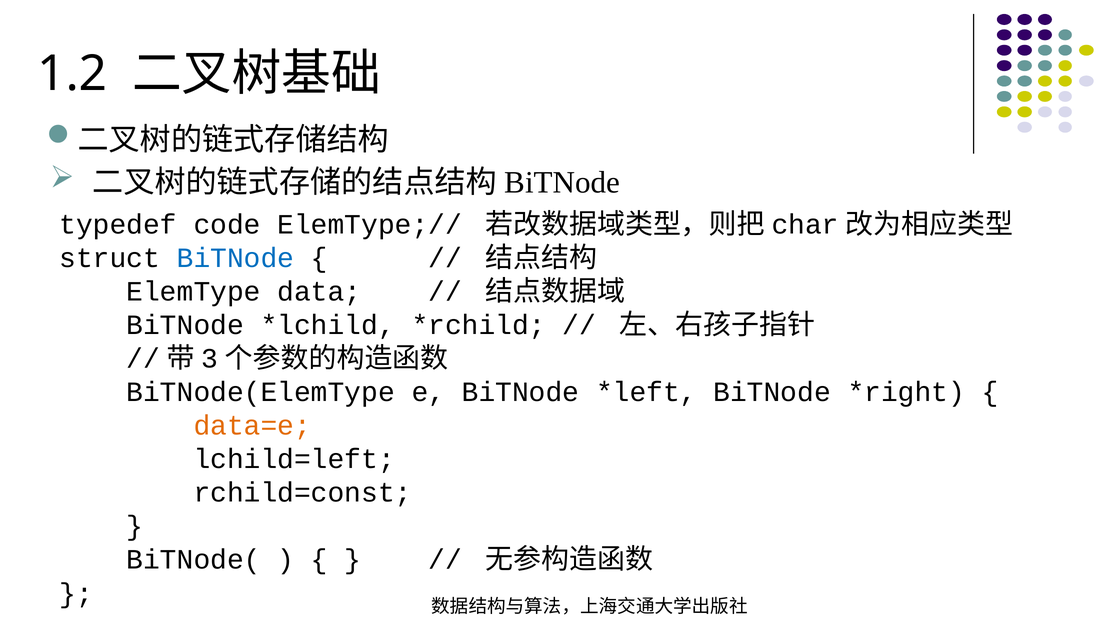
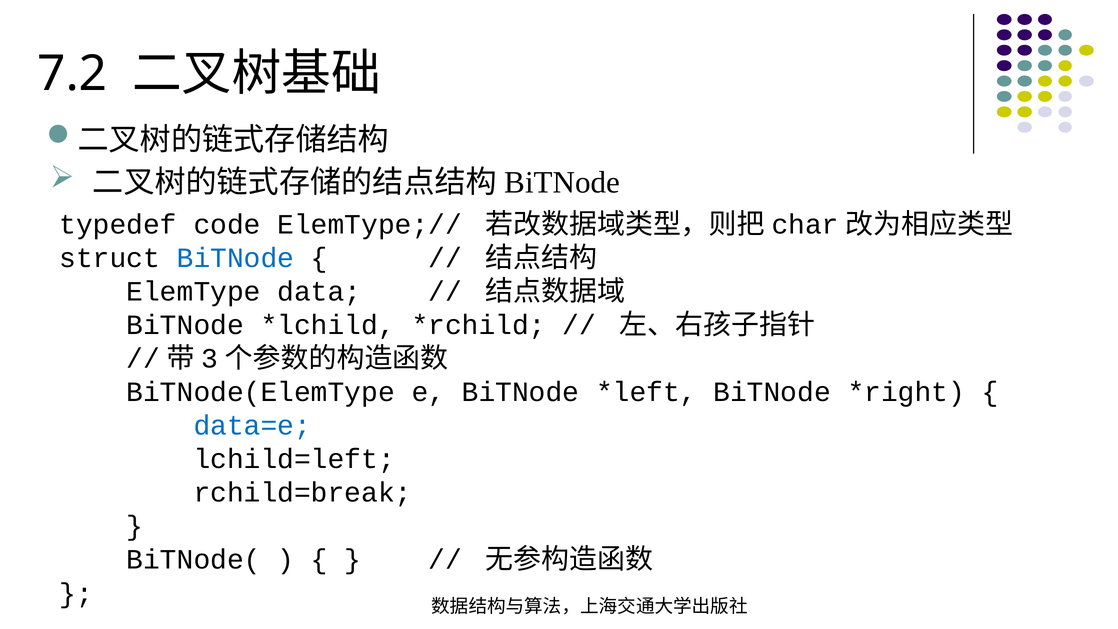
1.2: 1.2 -> 7.2
data=e colour: orange -> blue
rchild=const: rchild=const -> rchild=break
